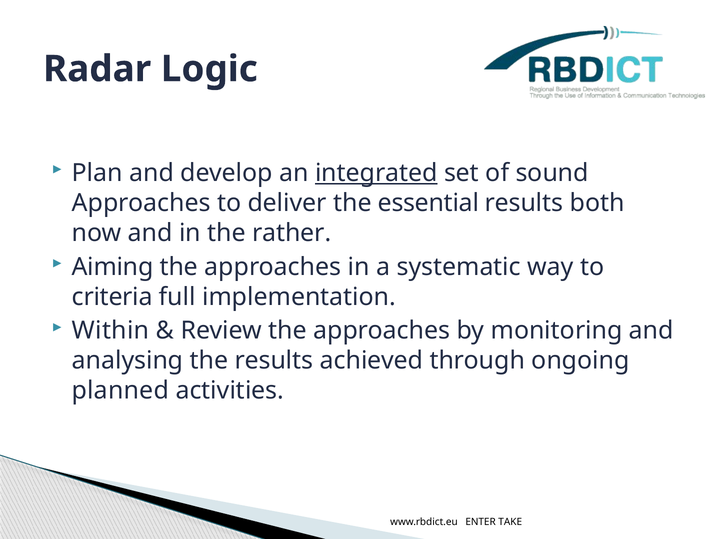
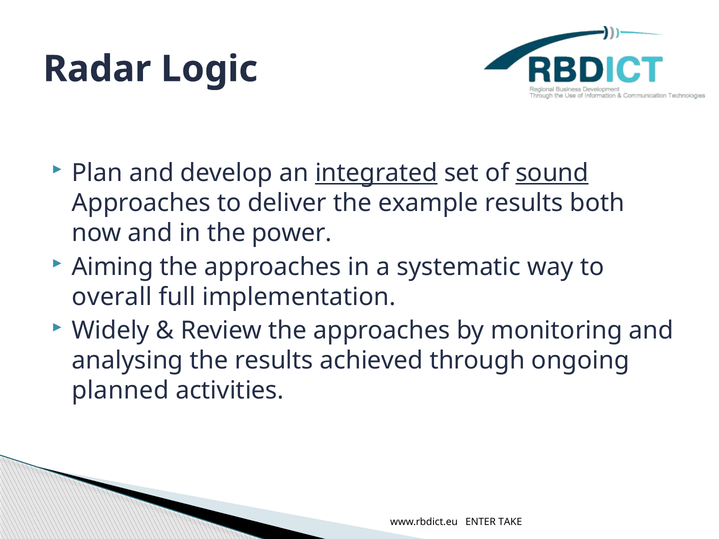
sound underline: none -> present
essential: essential -> example
rather: rather -> power
criteria: criteria -> overall
Within: Within -> Widely
